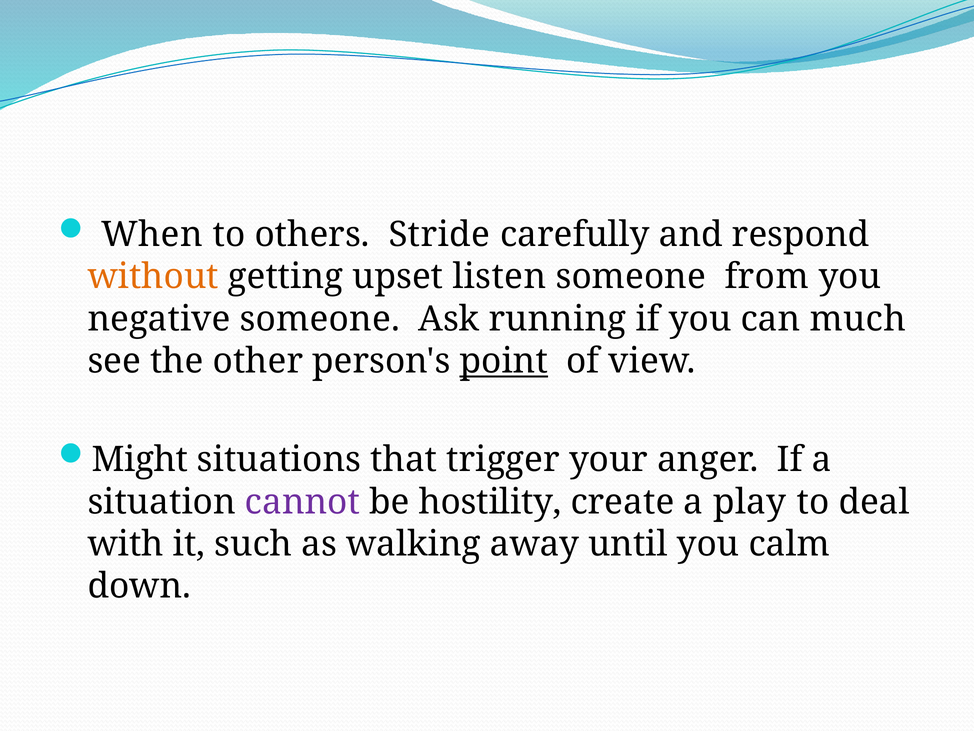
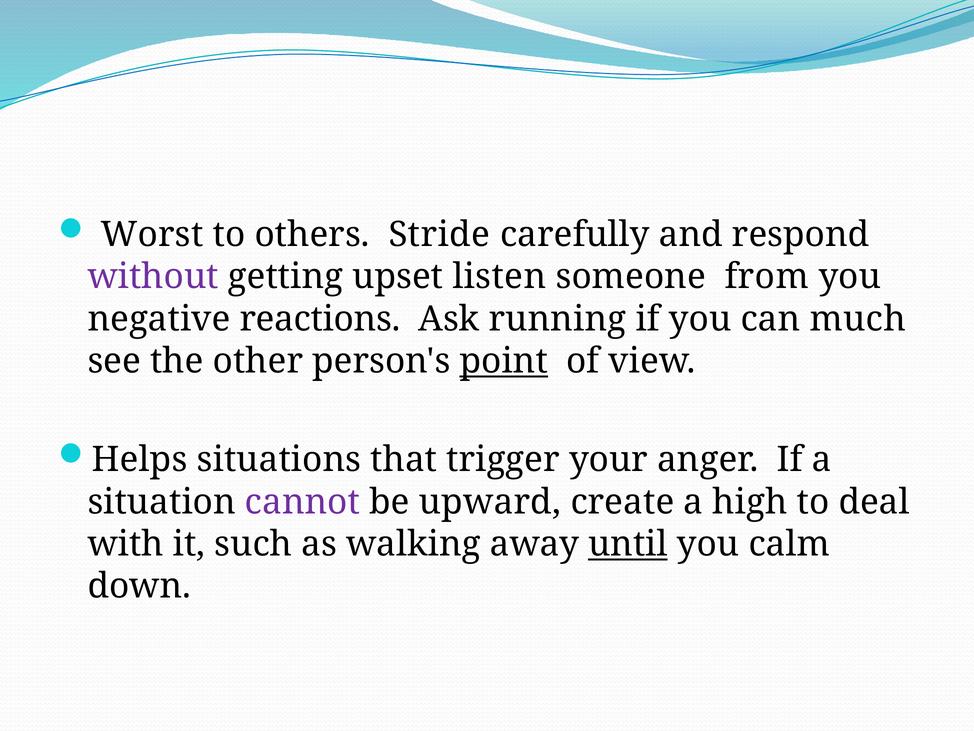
When: When -> Worst
without colour: orange -> purple
negative someone: someone -> reactions
Might: Might -> Helps
hostility: hostility -> upward
play: play -> high
until underline: none -> present
